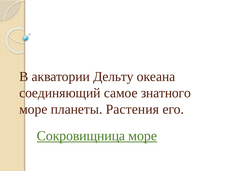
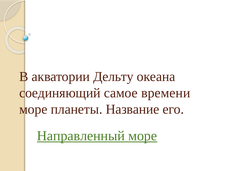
знатного: знатного -> времени
Растения: Растения -> Название
Сокровищница: Сокровищница -> Направленный
